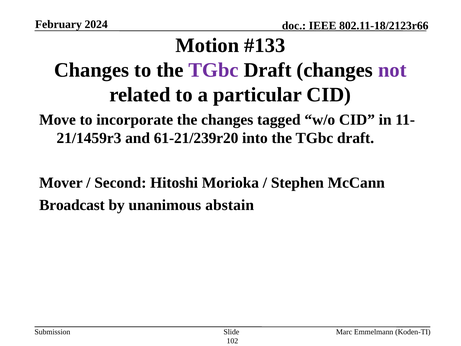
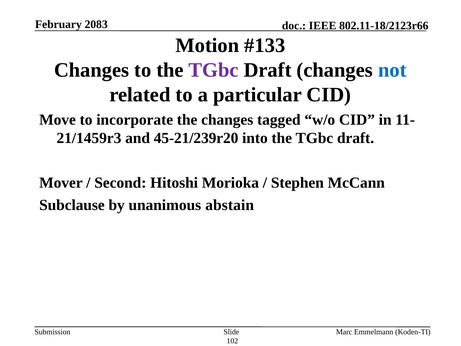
2024: 2024 -> 2083
not colour: purple -> blue
61-21/239r20: 61-21/239r20 -> 45-21/239r20
Broadcast: Broadcast -> Subclause
